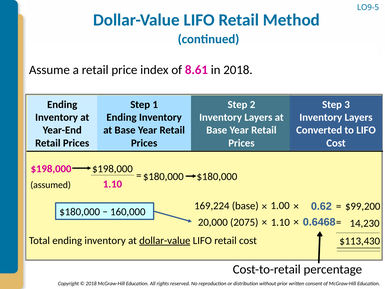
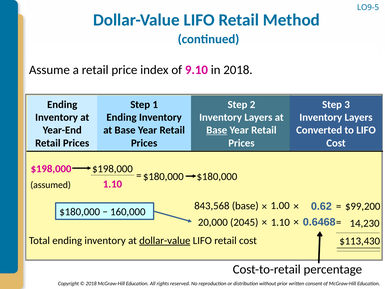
8.61: 8.61 -> 9.10
Base at (217, 130) underline: none -> present
169,224: 169,224 -> 843,568
2075: 2075 -> 2045
